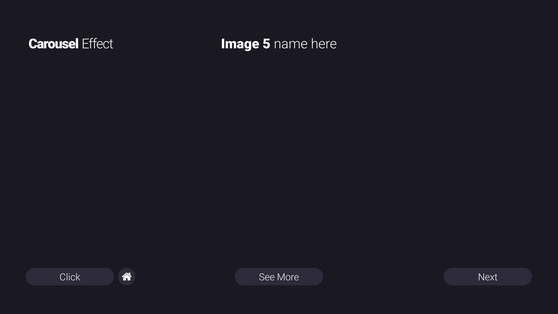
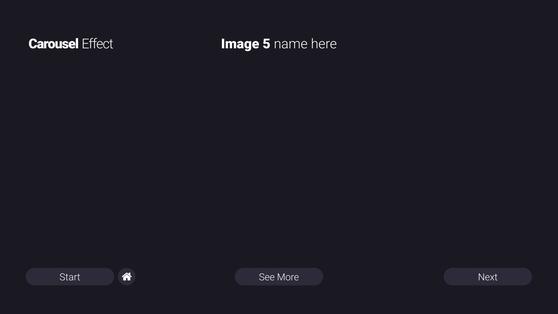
Click: Click -> Start
